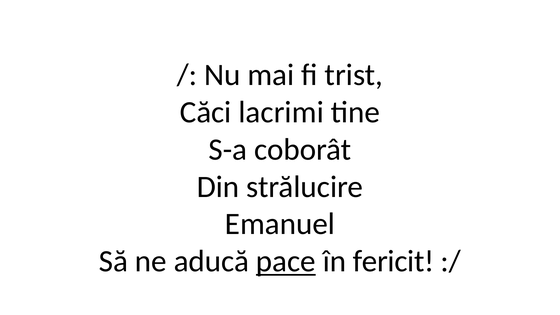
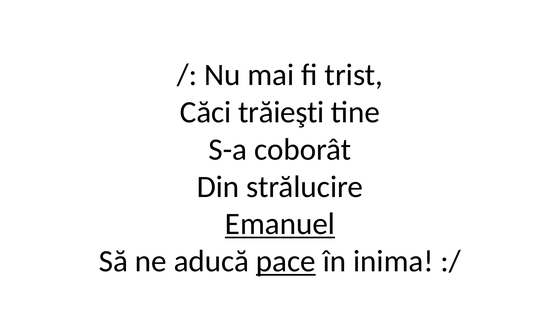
lacrimi: lacrimi -> trăieşti
Emanuel underline: none -> present
fericit: fericit -> inima
